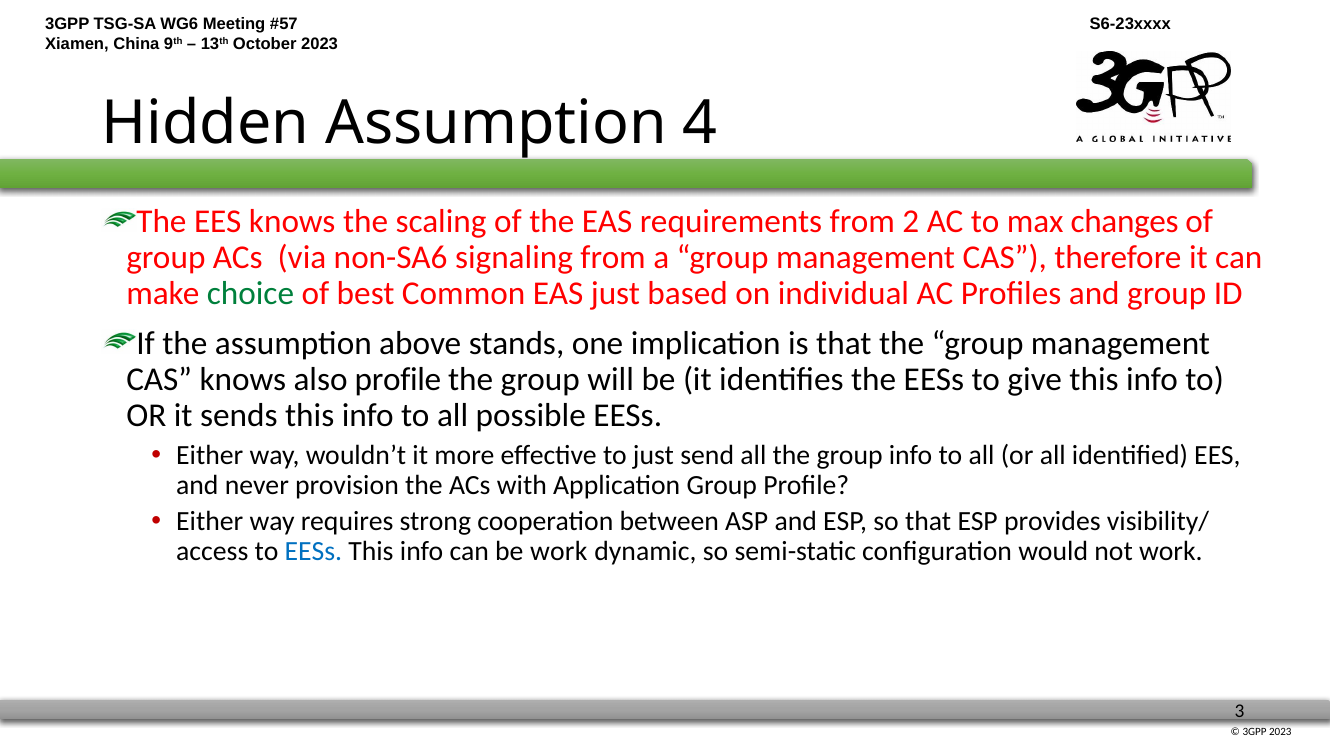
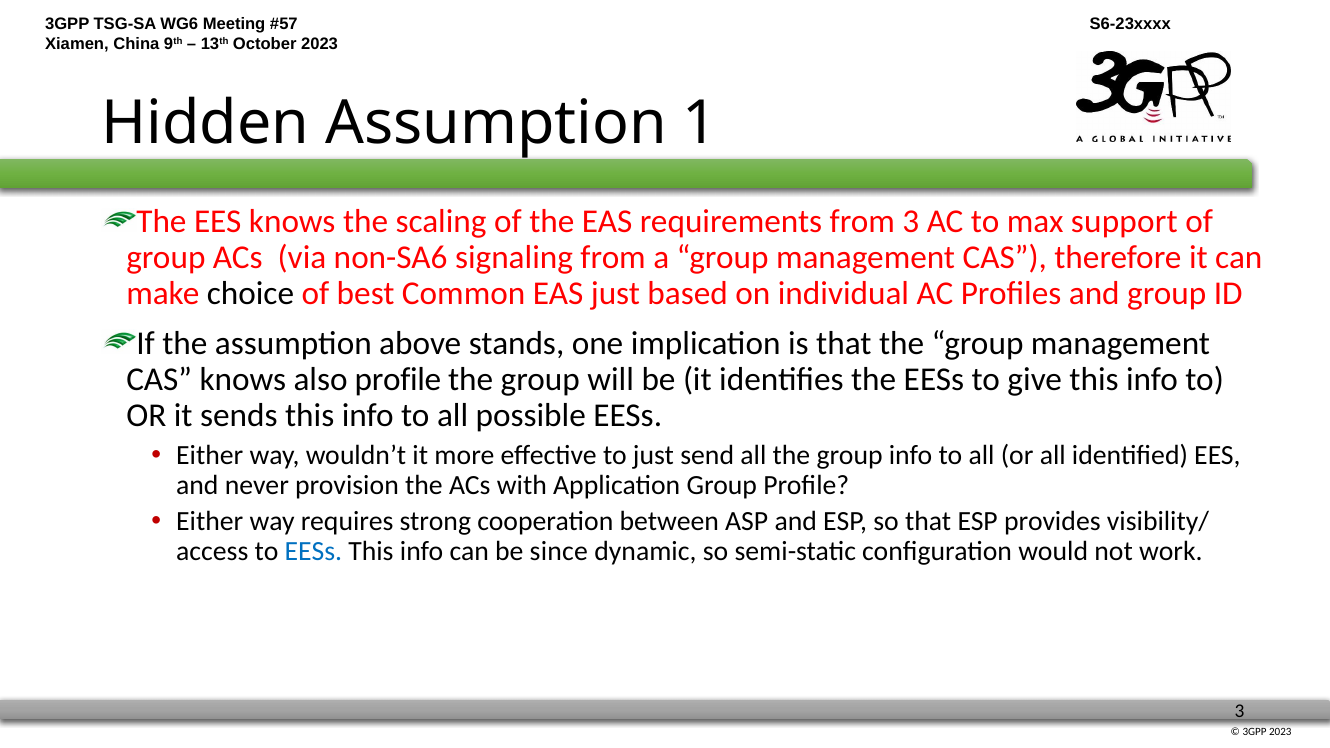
4: 4 -> 1
from 2: 2 -> 3
changes: changes -> support
choice colour: green -> black
be work: work -> since
